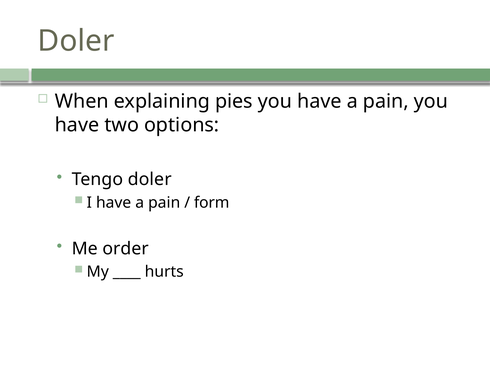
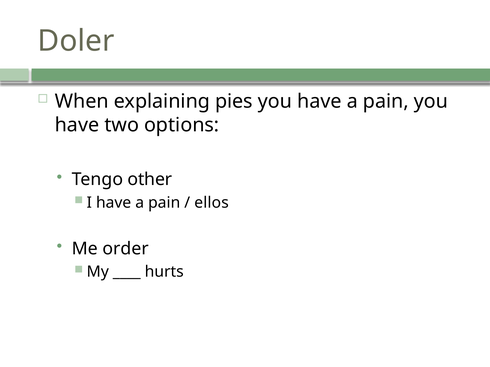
Tengo doler: doler -> other
form: form -> ellos
